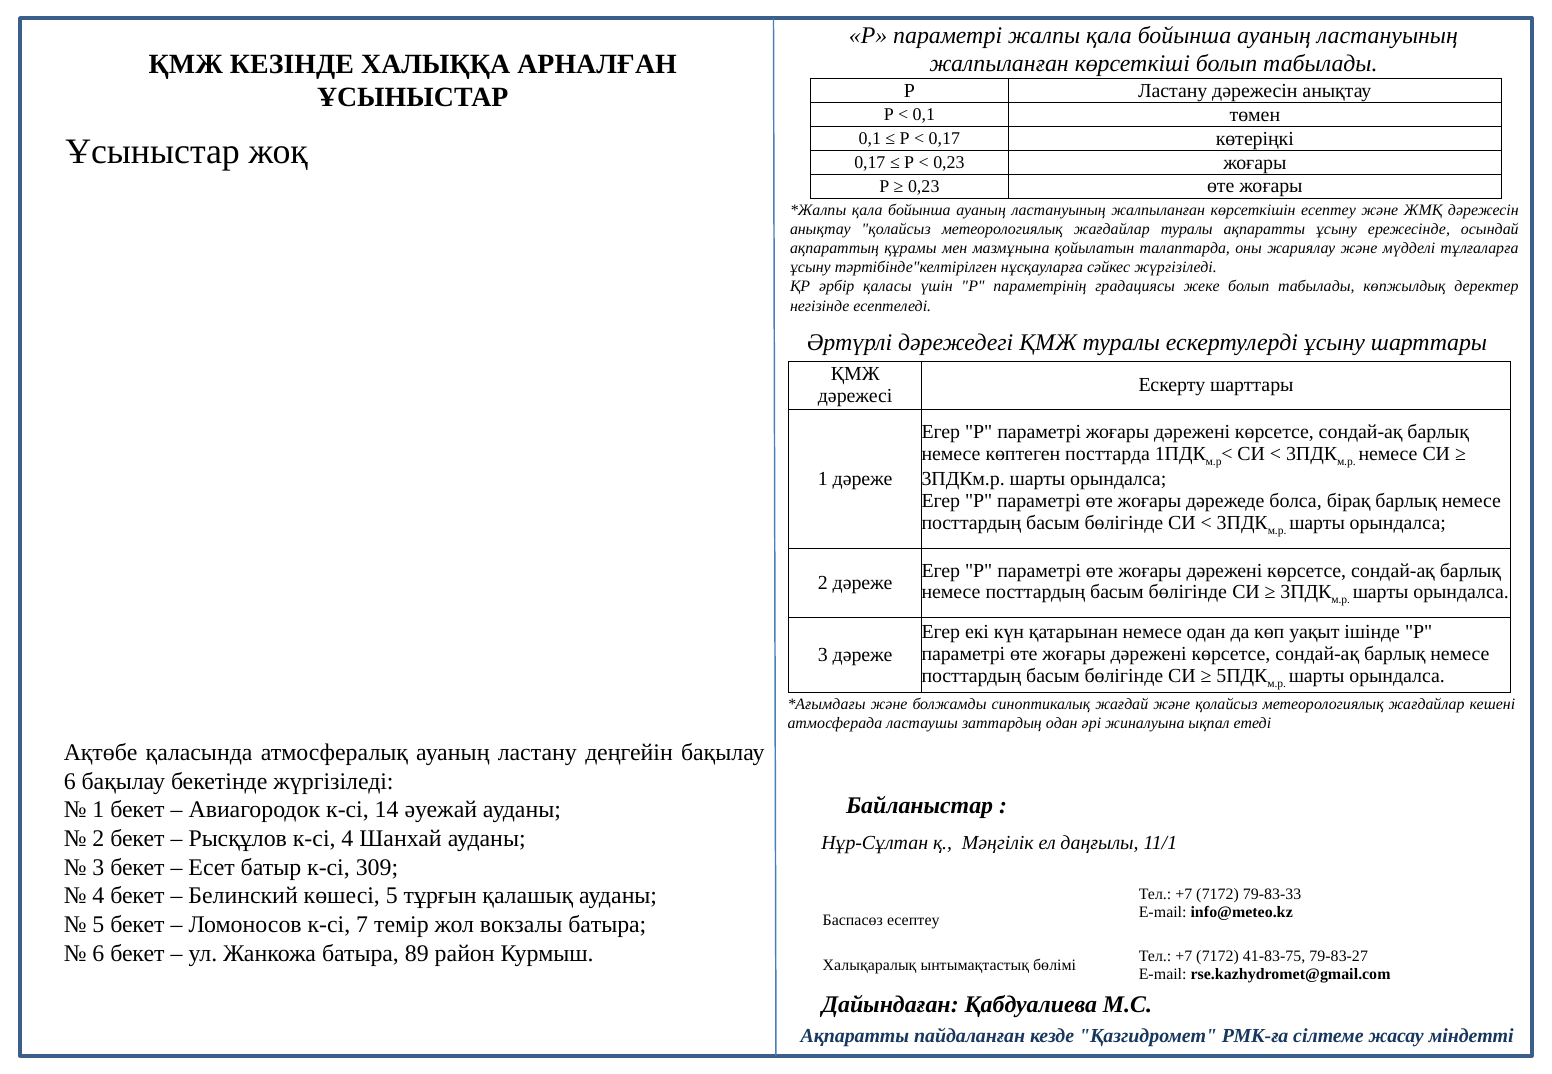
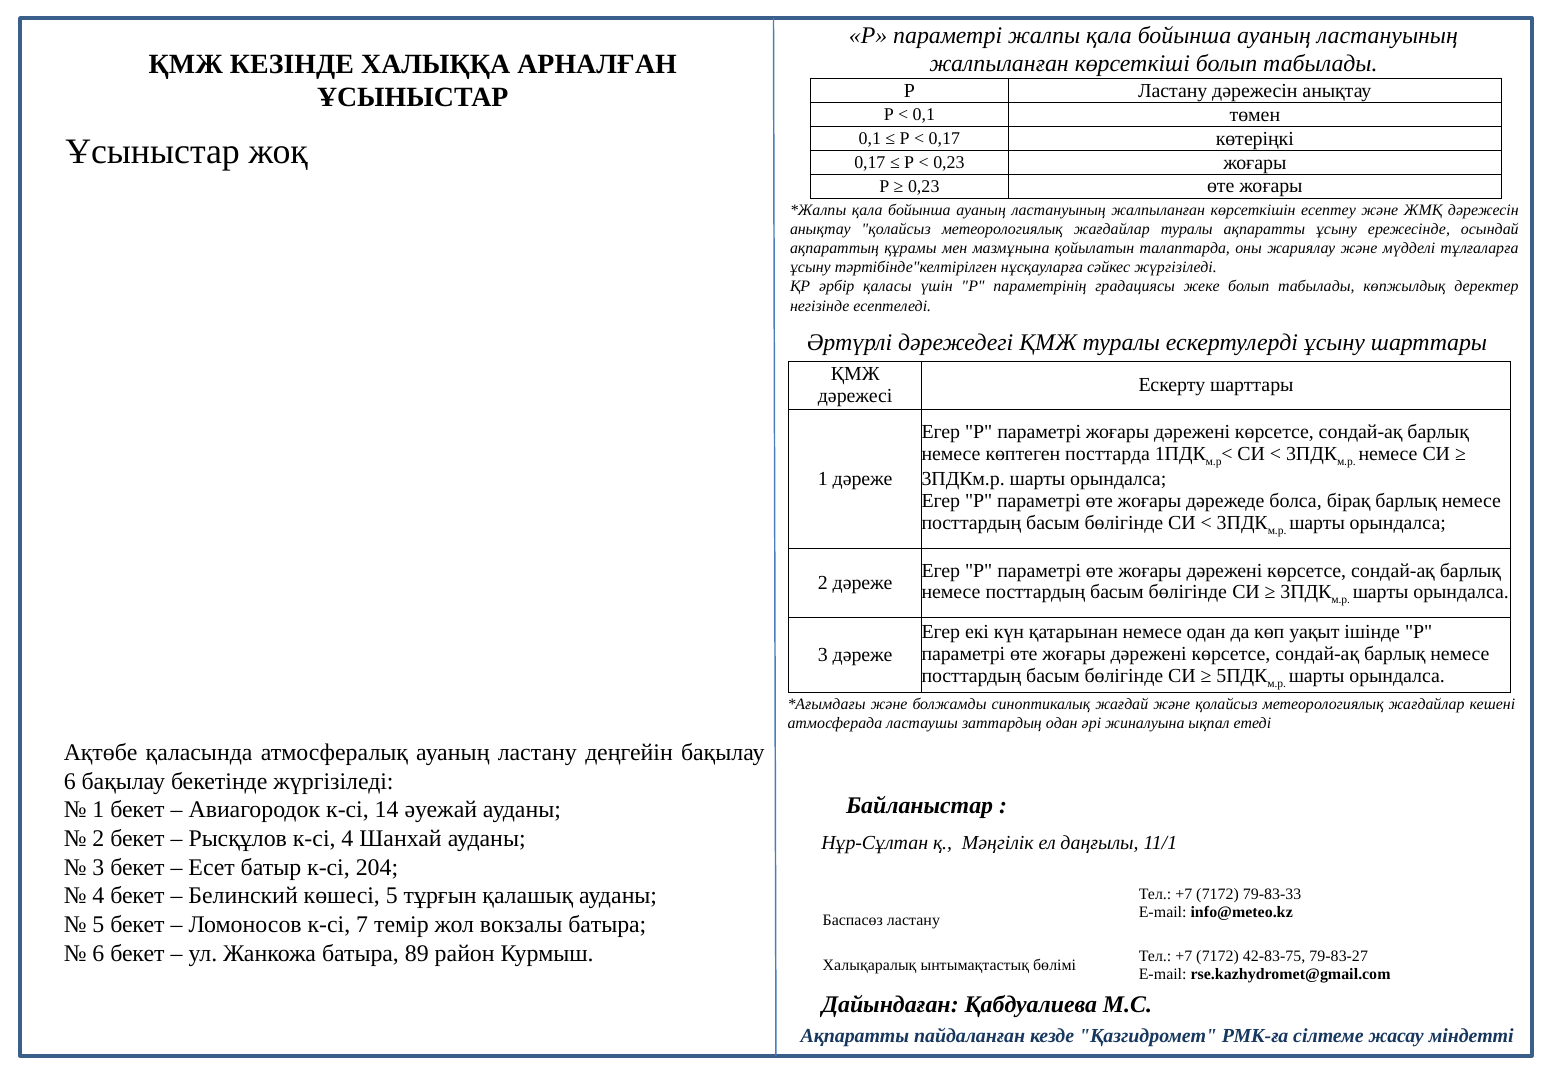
309: 309 -> 204
Баспасөз есептеу: есептеу -> ластану
41-83-75: 41-83-75 -> 42-83-75
